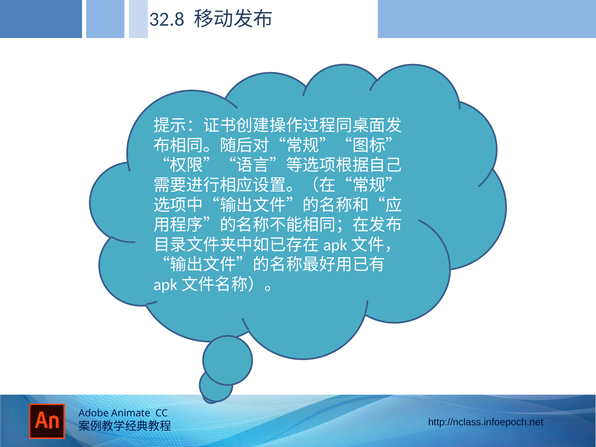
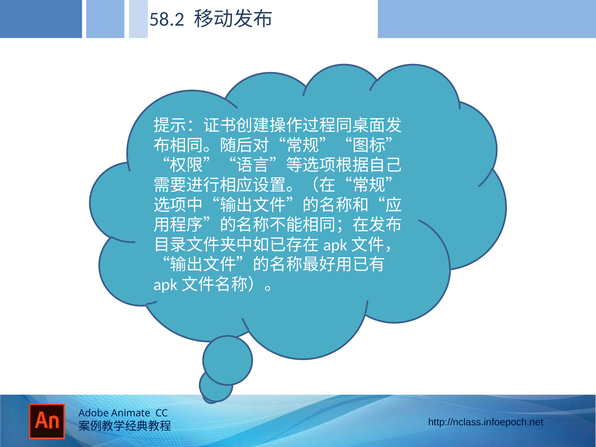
32.8: 32.8 -> 58.2
